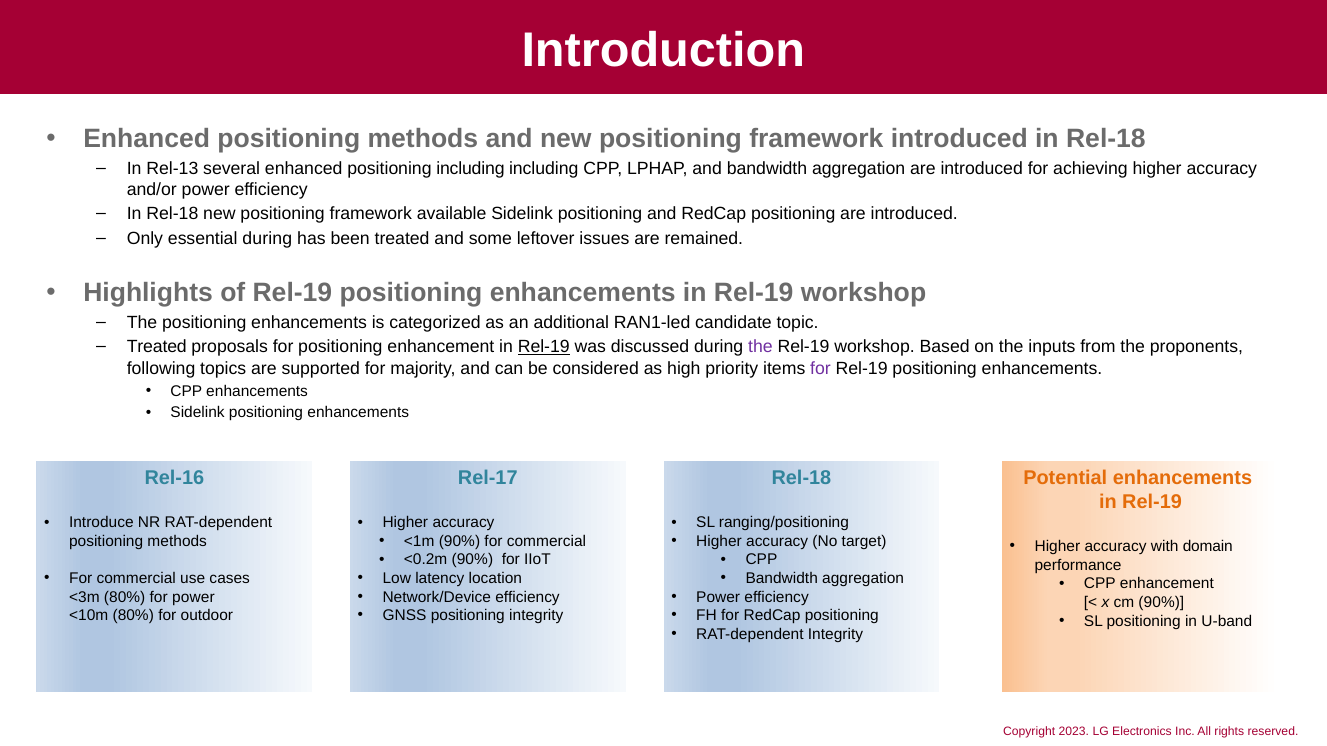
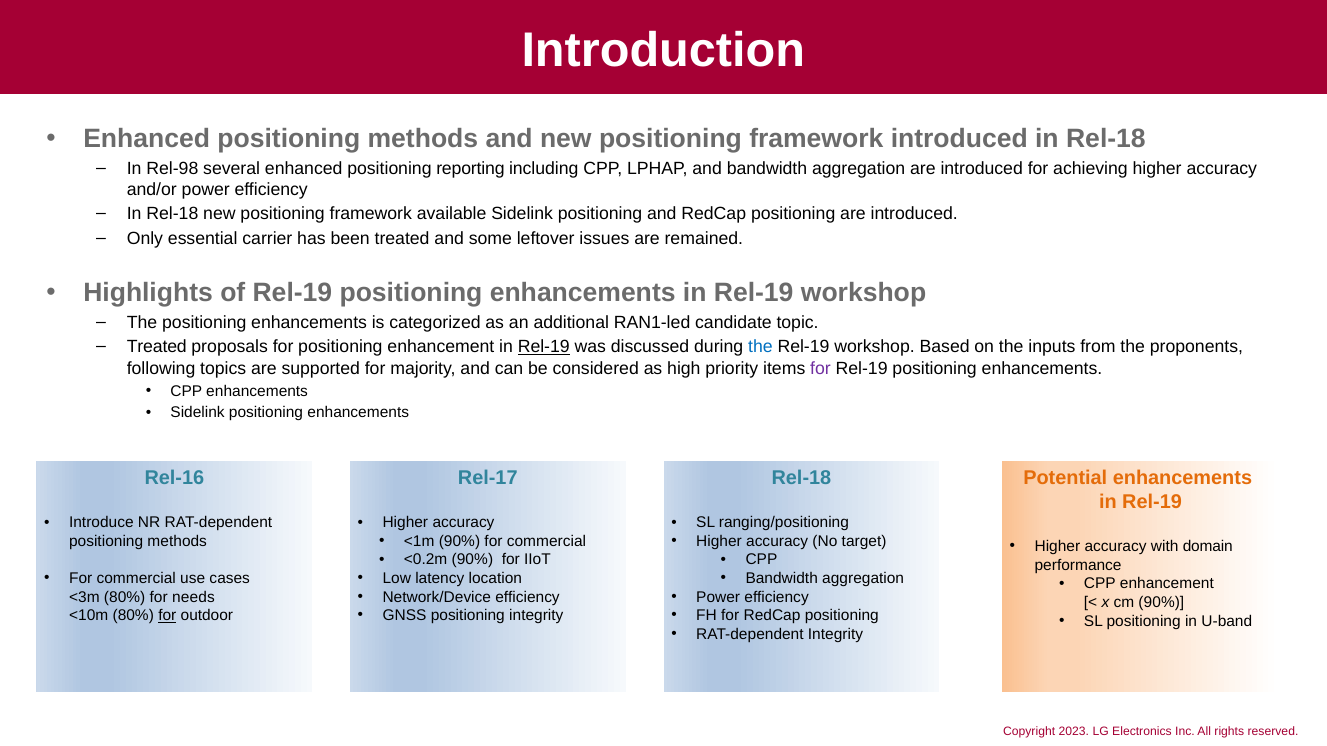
Rel-13: Rel-13 -> Rel-98
positioning including: including -> reporting
essential during: during -> carrier
the at (760, 347) colour: purple -> blue
for power: power -> needs
for at (167, 616) underline: none -> present
